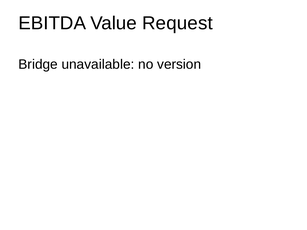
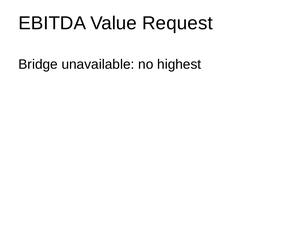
version: version -> highest
